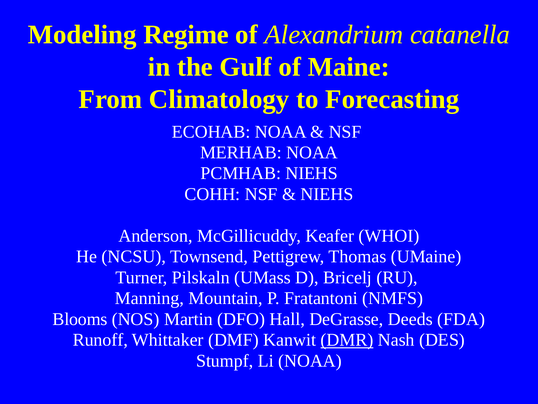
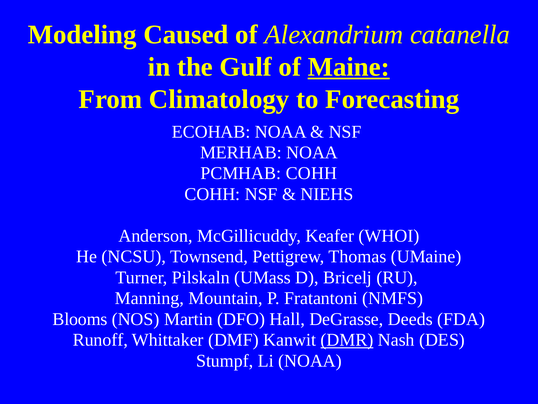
Regime: Regime -> Caused
Maine underline: none -> present
PCMHAB NIEHS: NIEHS -> COHH
